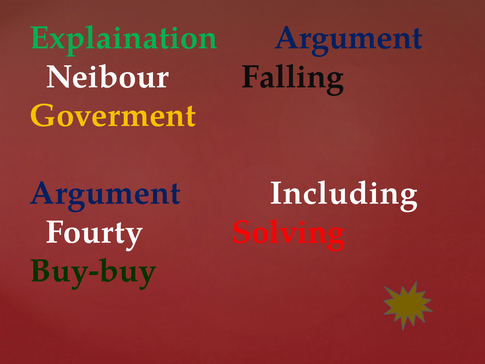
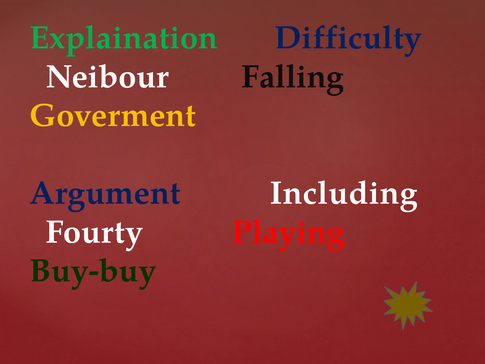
Explaination Argument: Argument -> Difficulty
Solving: Solving -> Playing
